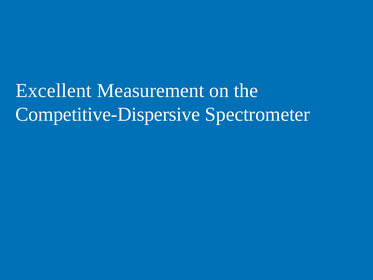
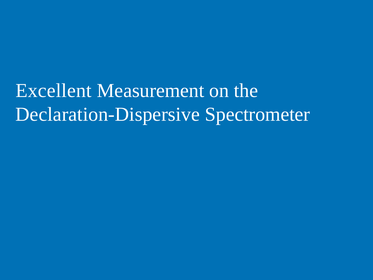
Competitive-Dispersive: Competitive-Dispersive -> Declaration-Dispersive
